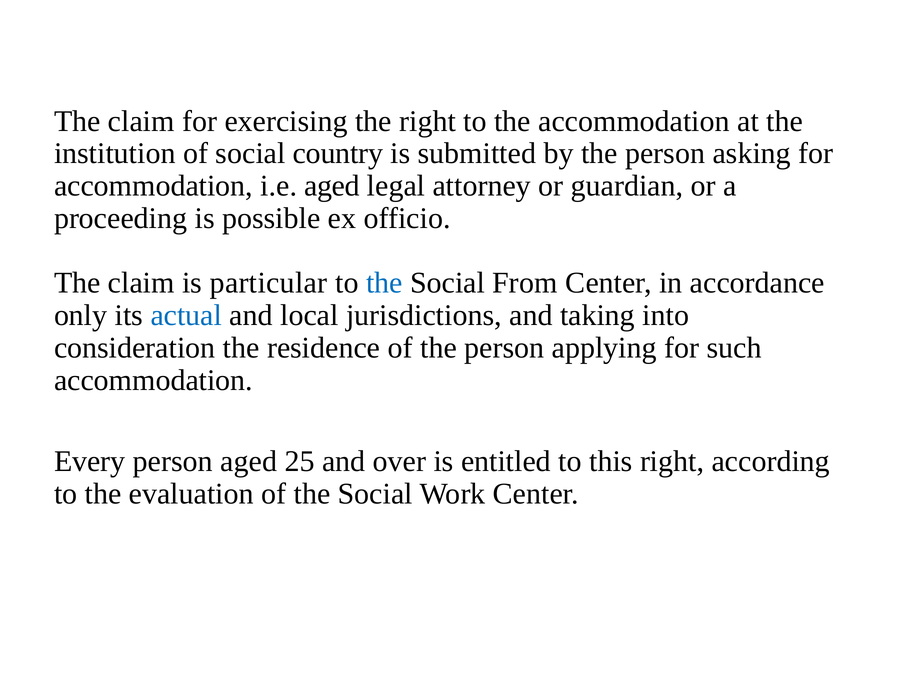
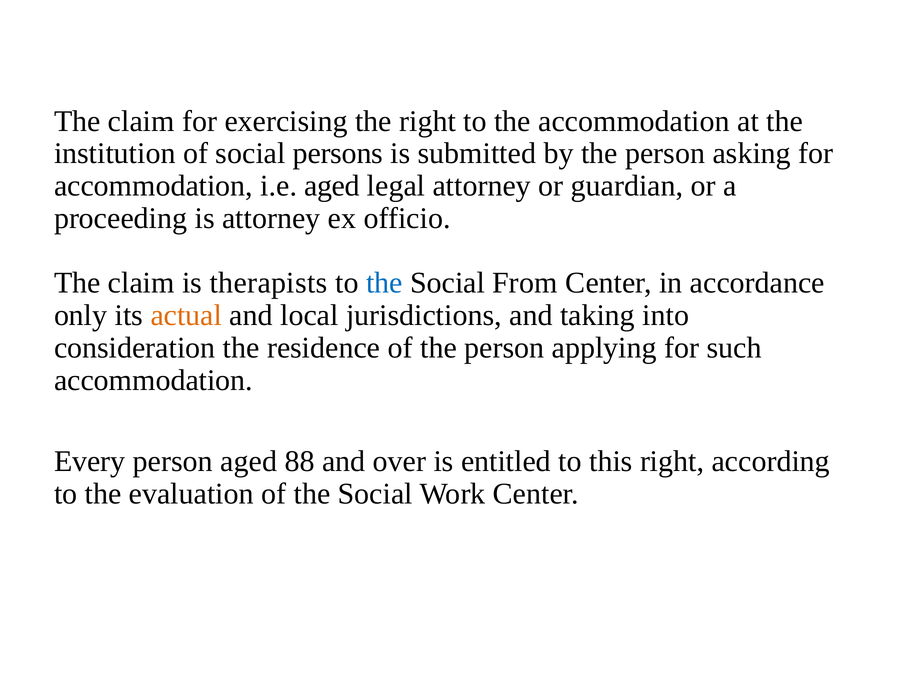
country: country -> persons
is possible: possible -> attorney
particular: particular -> therapists
actual colour: blue -> orange
25: 25 -> 88
